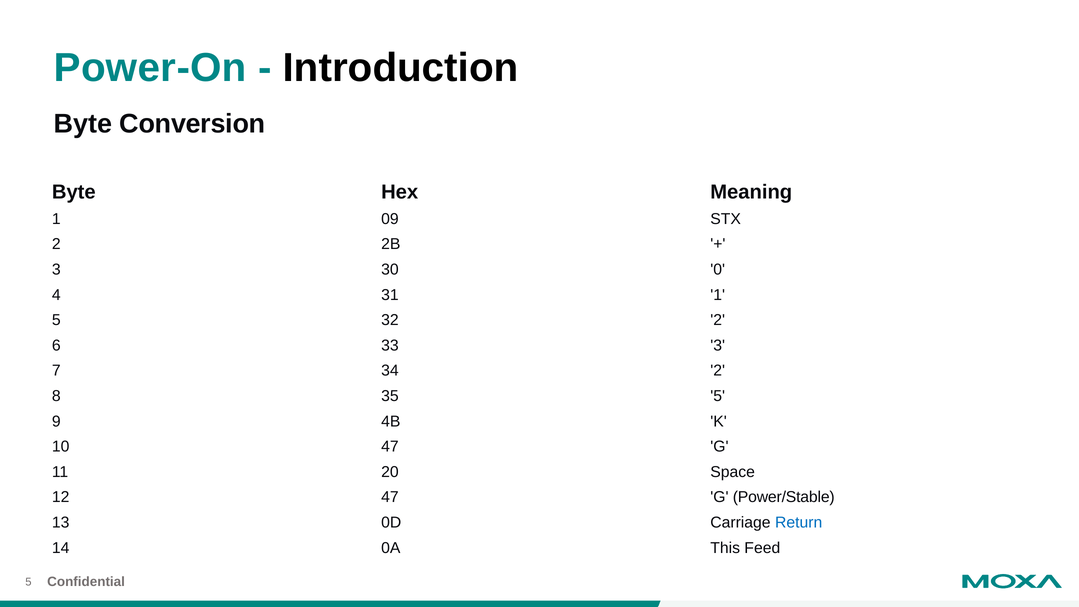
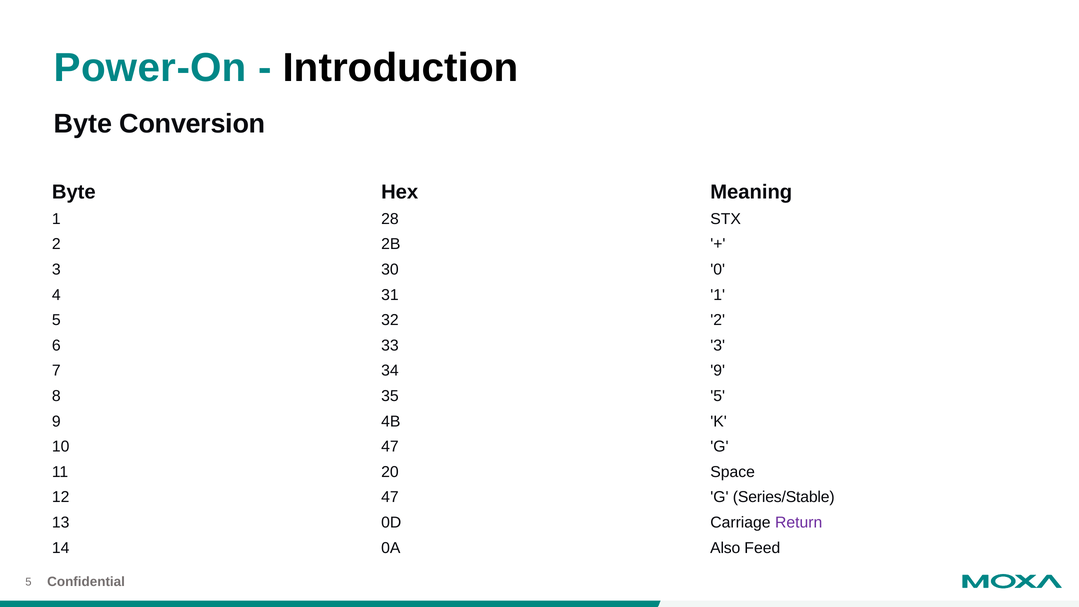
09: 09 -> 28
34 2: 2 -> 9
Power/Stable: Power/Stable -> Series/Stable
Return colour: blue -> purple
This: This -> Also
